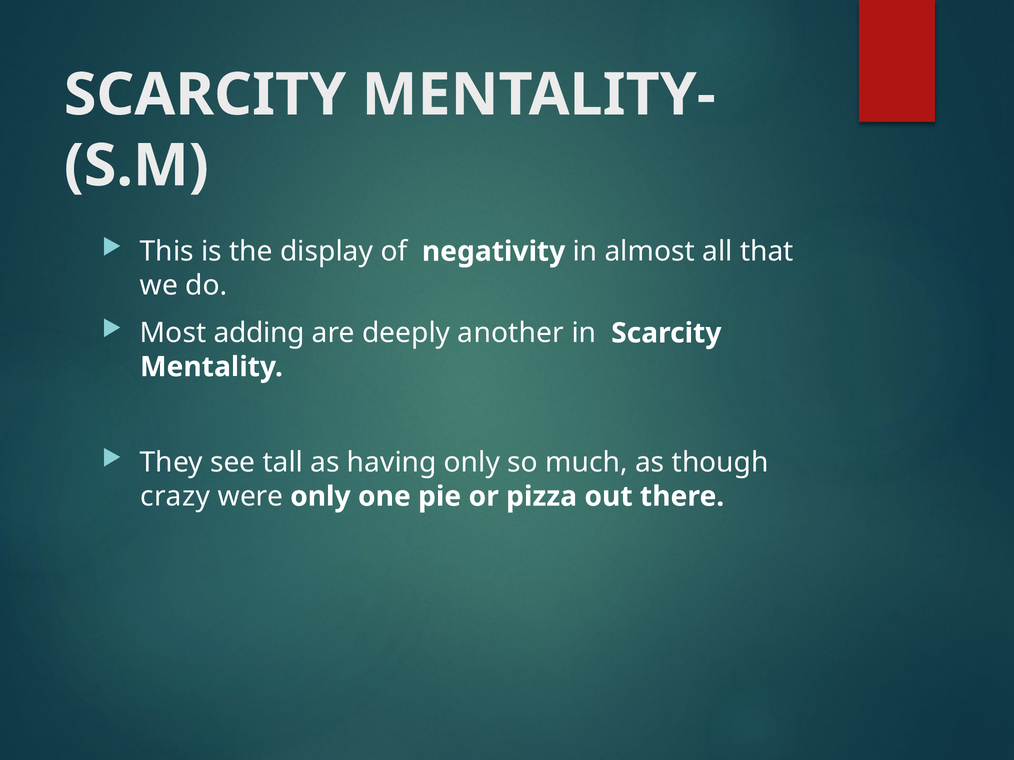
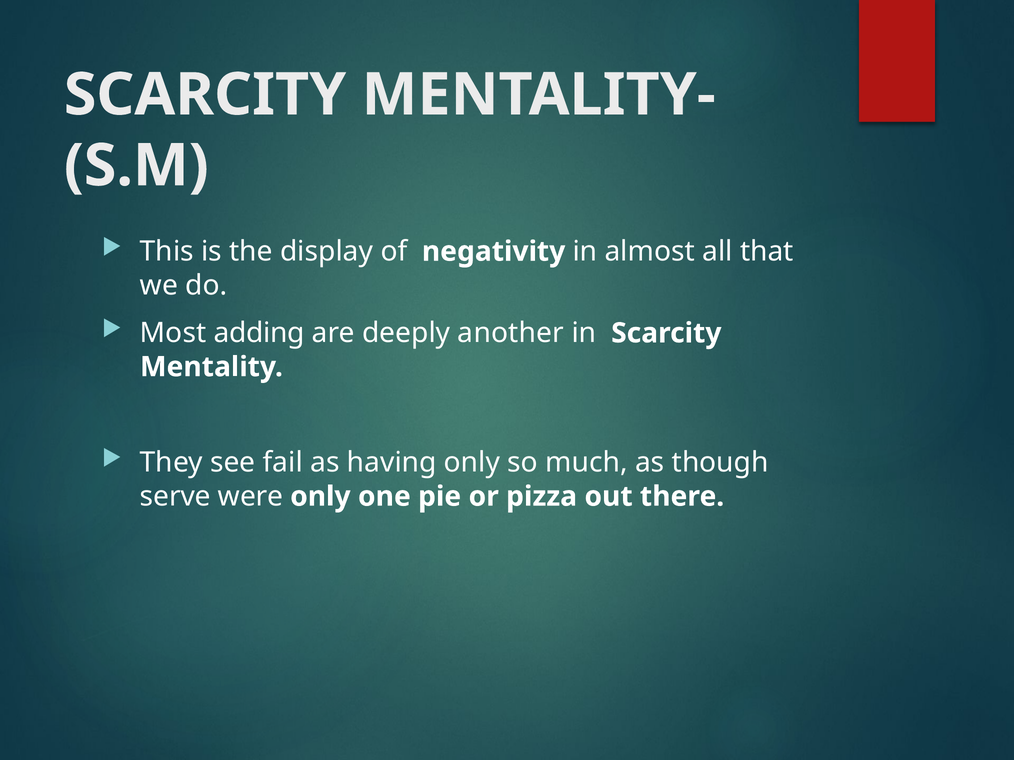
tall: tall -> fail
crazy: crazy -> serve
